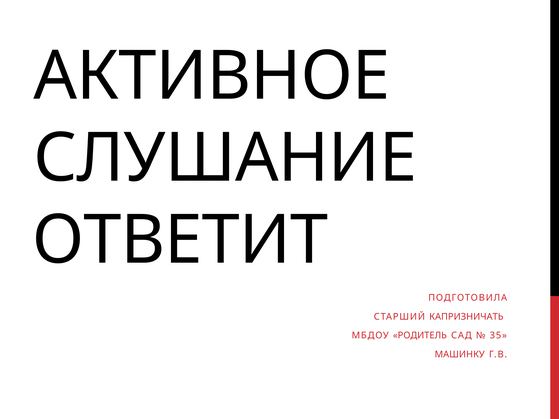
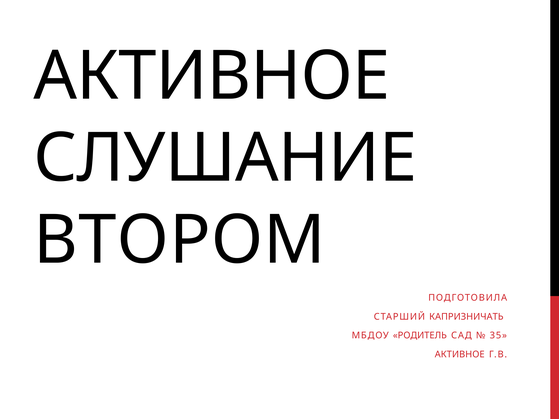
ОТВЕТИТ: ОТВЕТИТ -> ВТОРОМ
МАШИНКУ at (460, 355): МАШИНКУ -> АКТИВНОЕ
